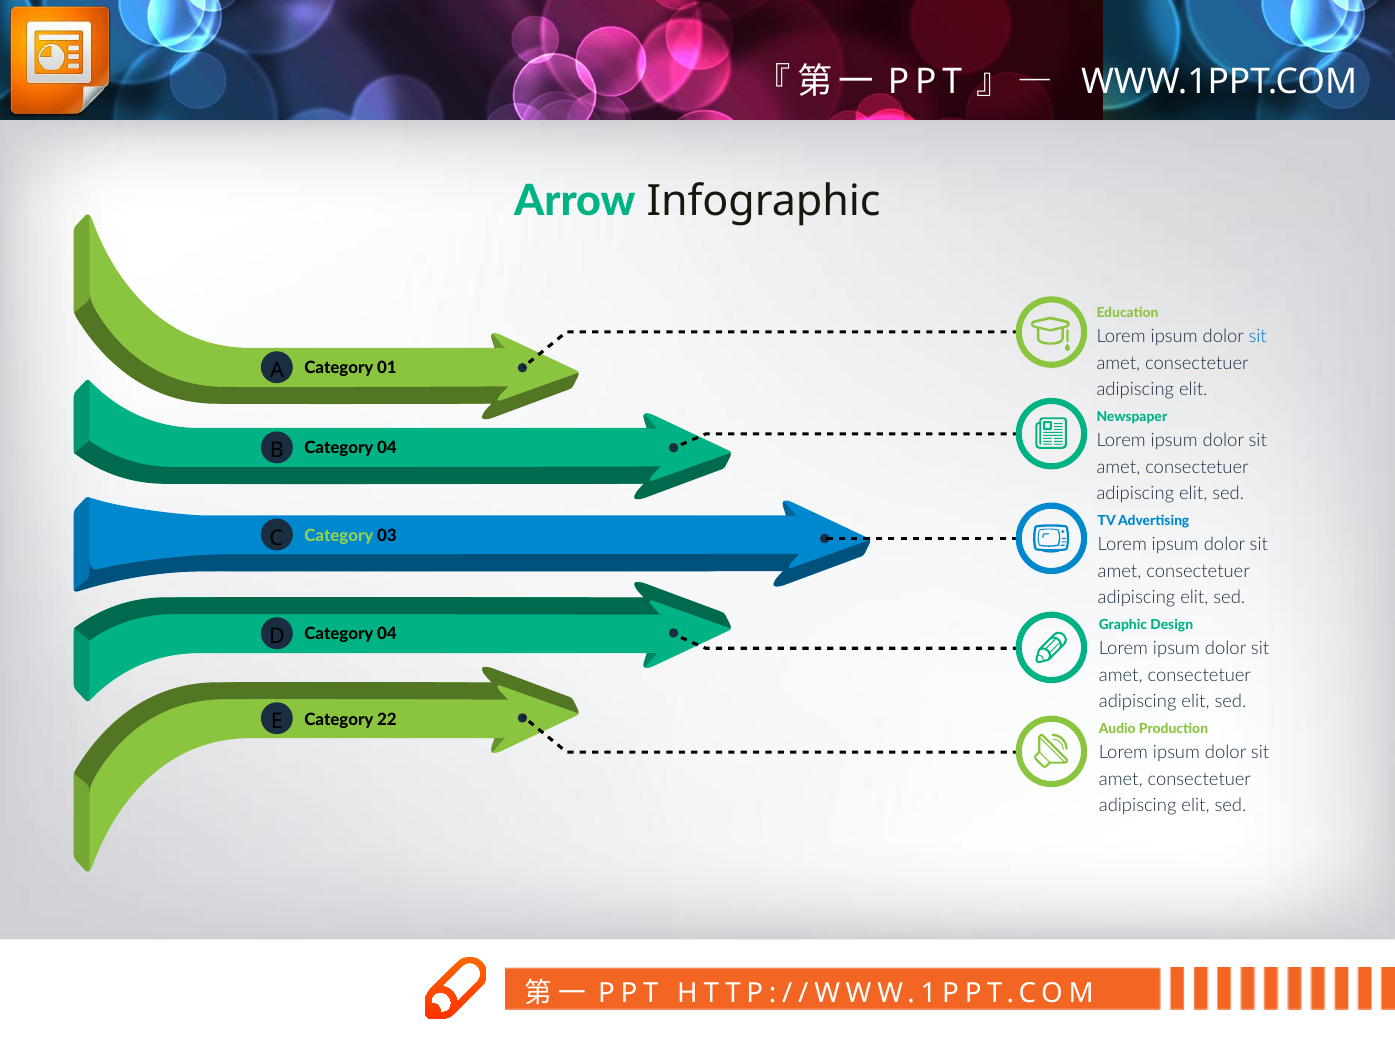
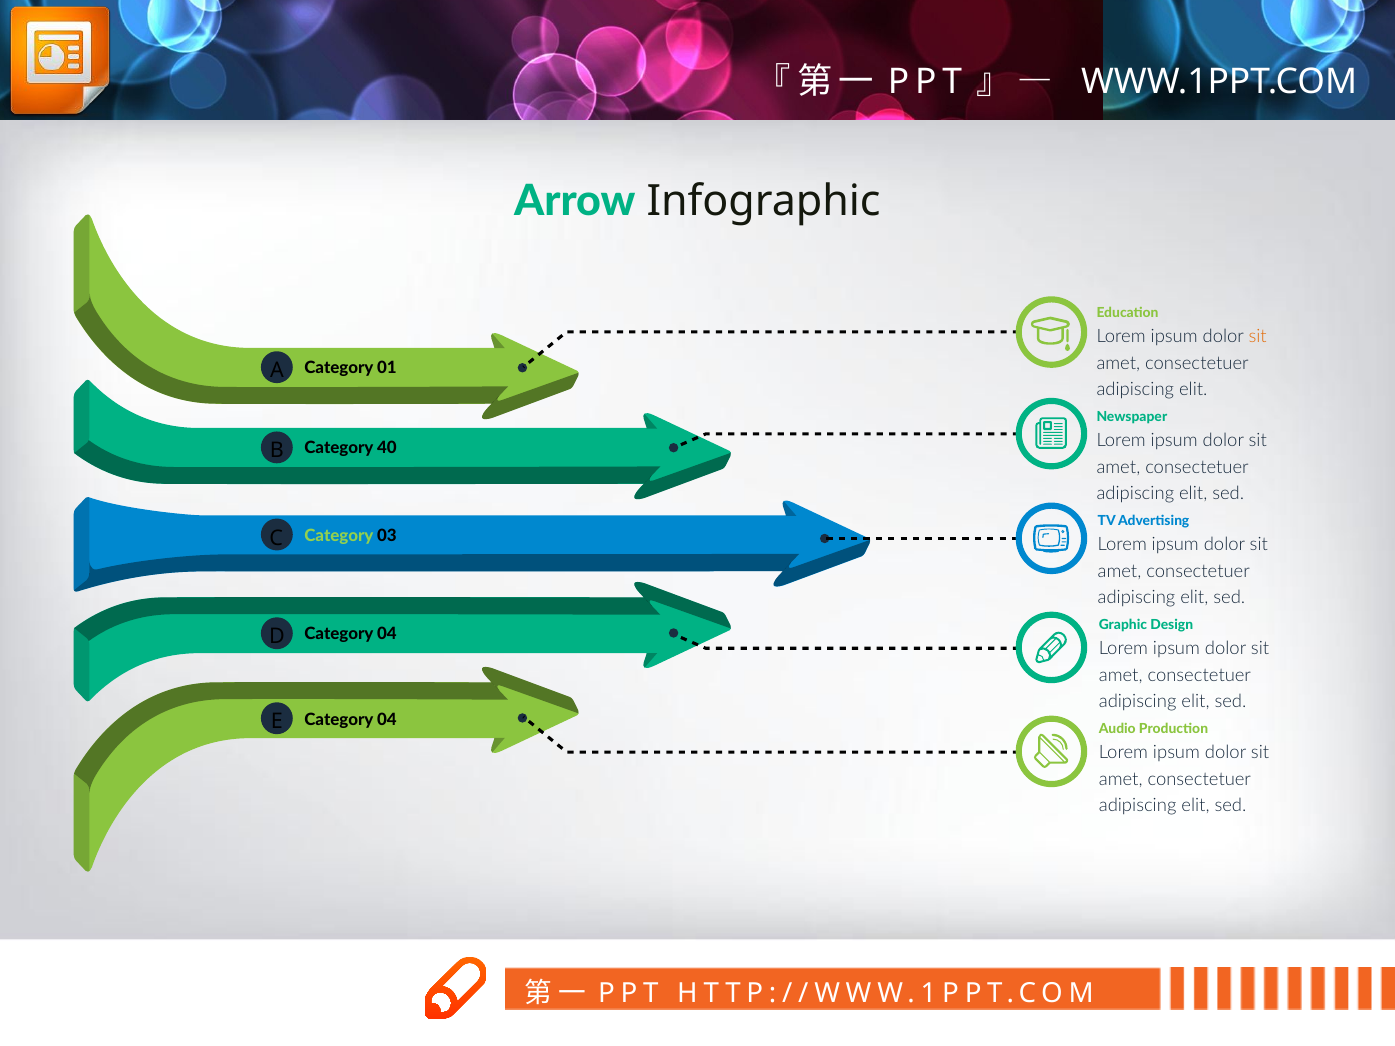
sit at (1258, 337) colour: blue -> orange
B Category 04: 04 -> 40
E Category 22: 22 -> 04
